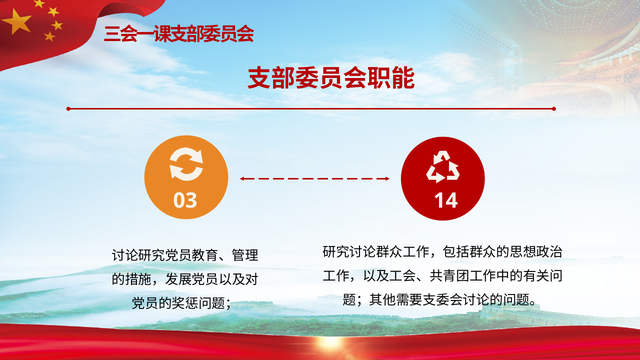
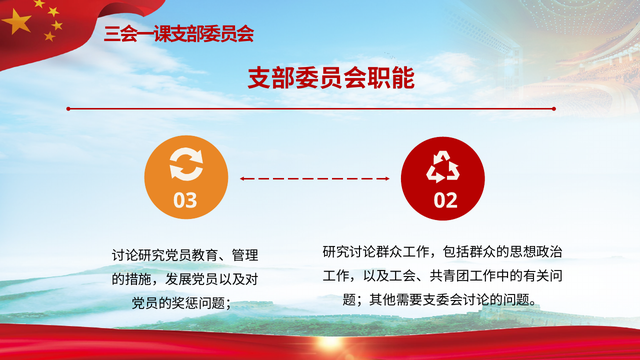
14: 14 -> 02
